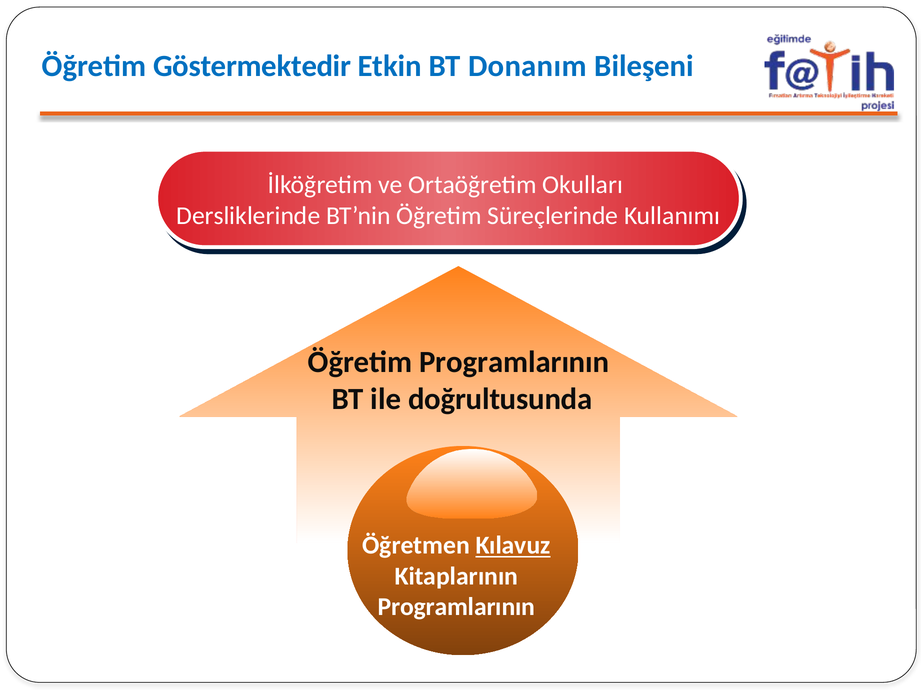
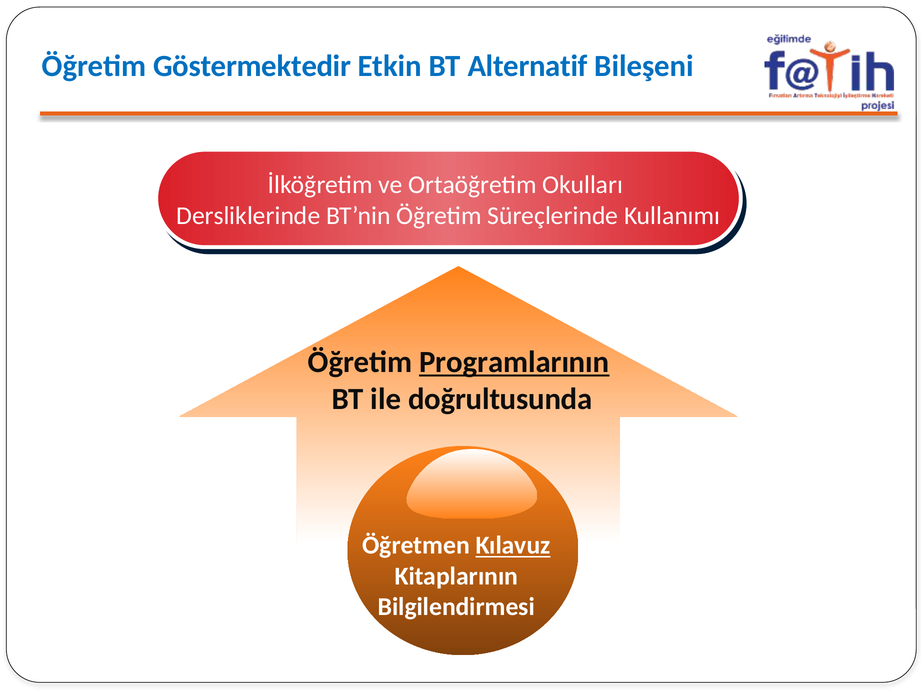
Donanım: Donanım -> Alternatif
Programlarının at (514, 362) underline: none -> present
Programlarının at (456, 607): Programlarının -> Bilgilendirmesi
